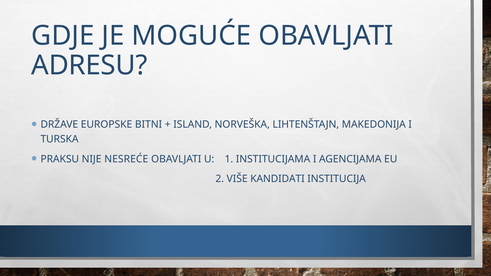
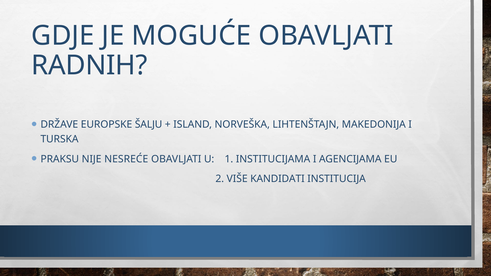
ADRESU: ADRESU -> RADNIH
BITNI: BITNI -> ŠALJU
